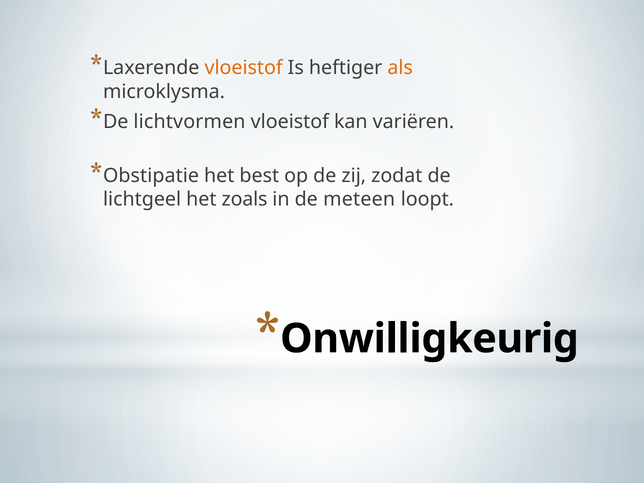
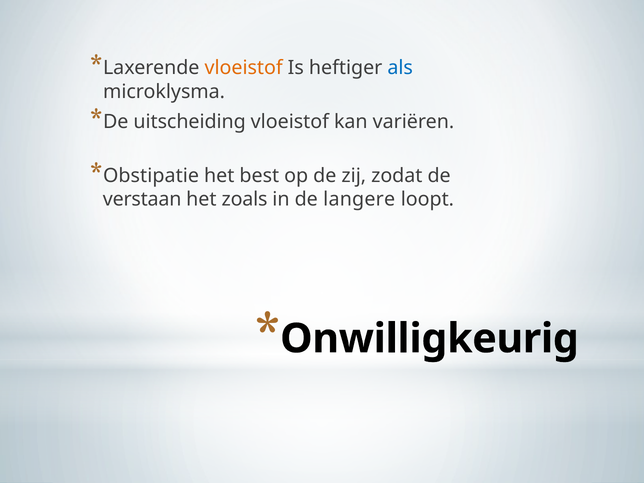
als colour: orange -> blue
lichtvormen: lichtvormen -> uitscheiding
lichtgeel: lichtgeel -> verstaan
meteen: meteen -> langere
